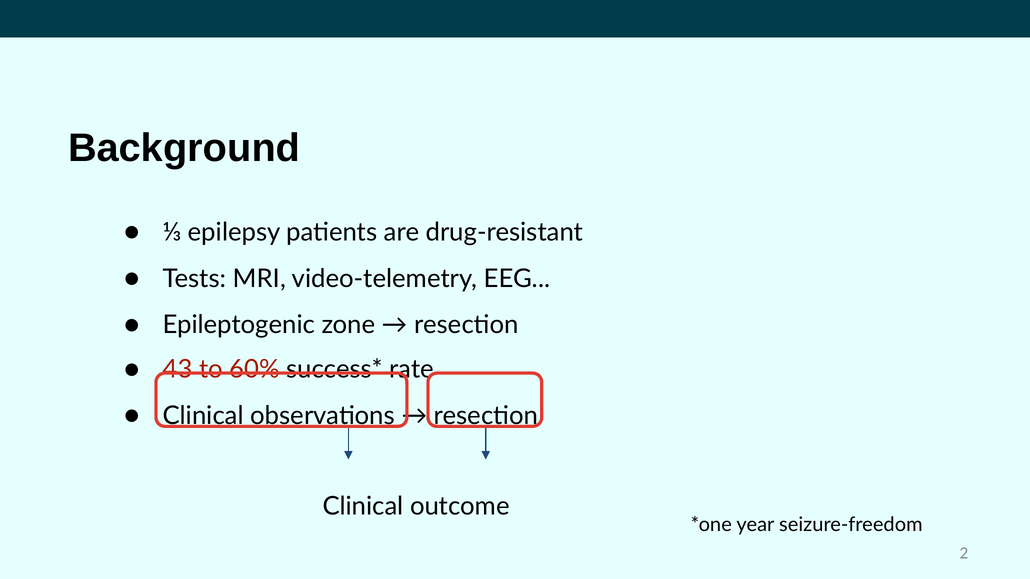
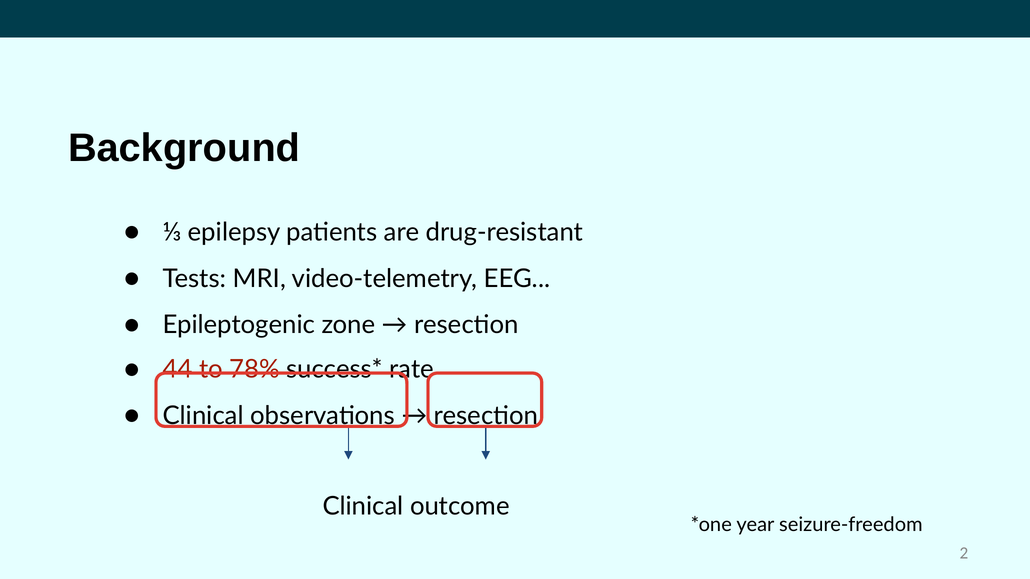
43: 43 -> 44
60%: 60% -> 78%
